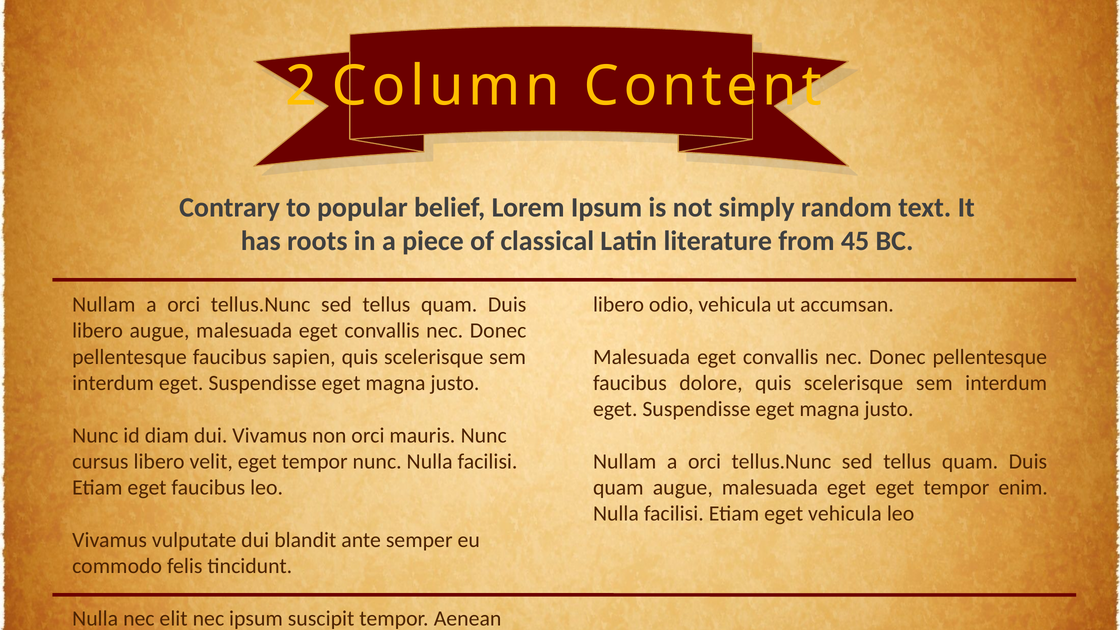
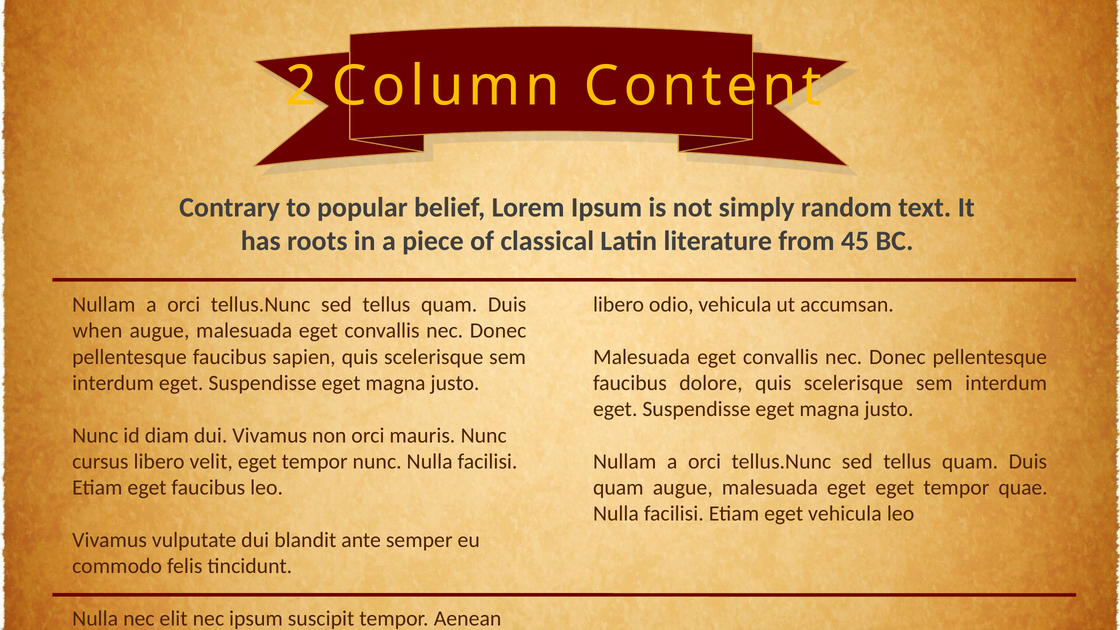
libero at (98, 331): libero -> when
enim: enim -> quae
